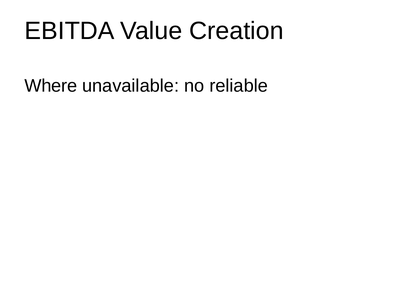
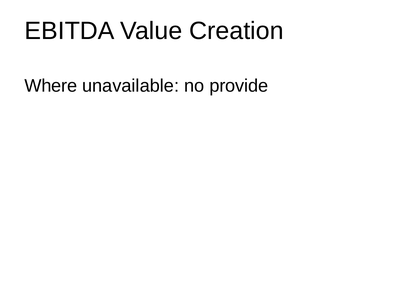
reliable: reliable -> provide
